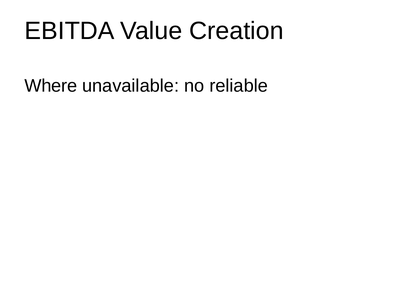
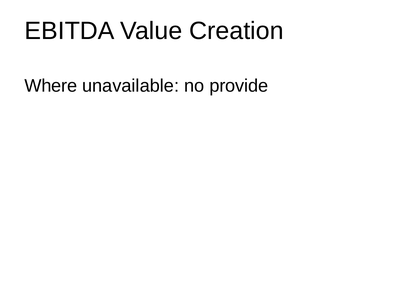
reliable: reliable -> provide
